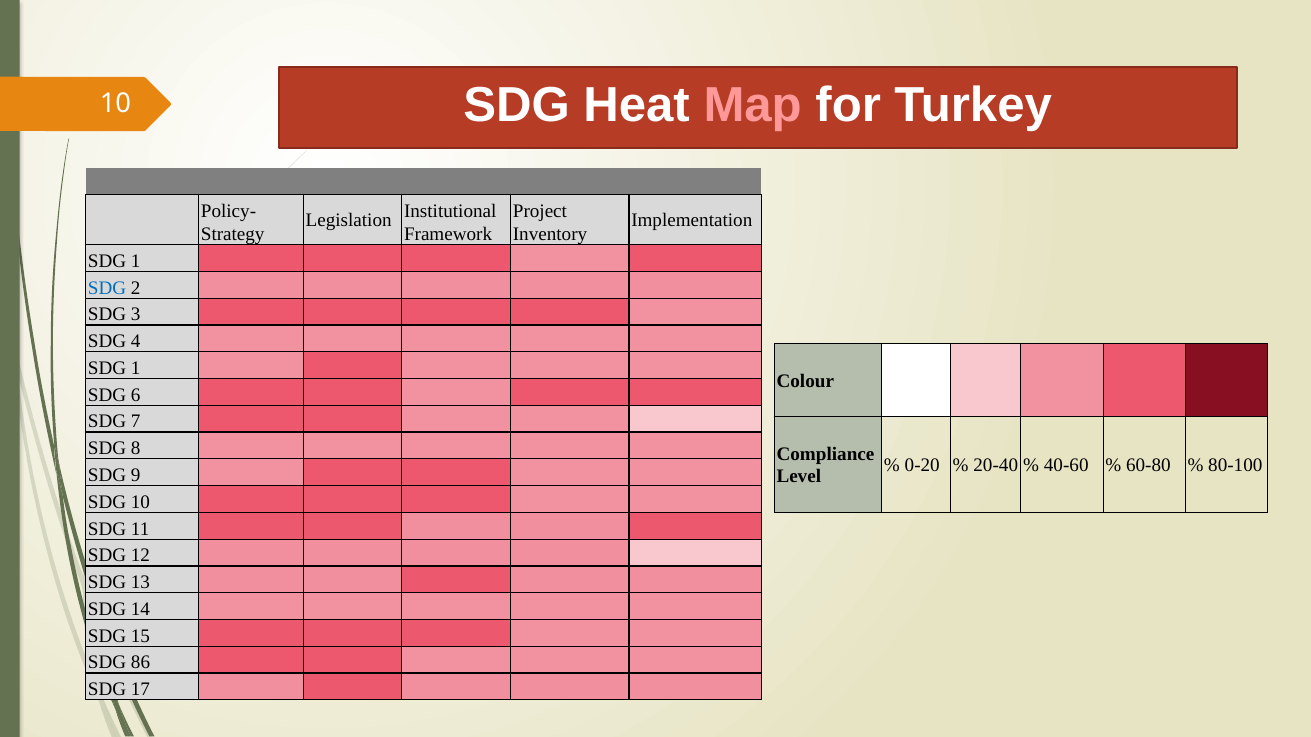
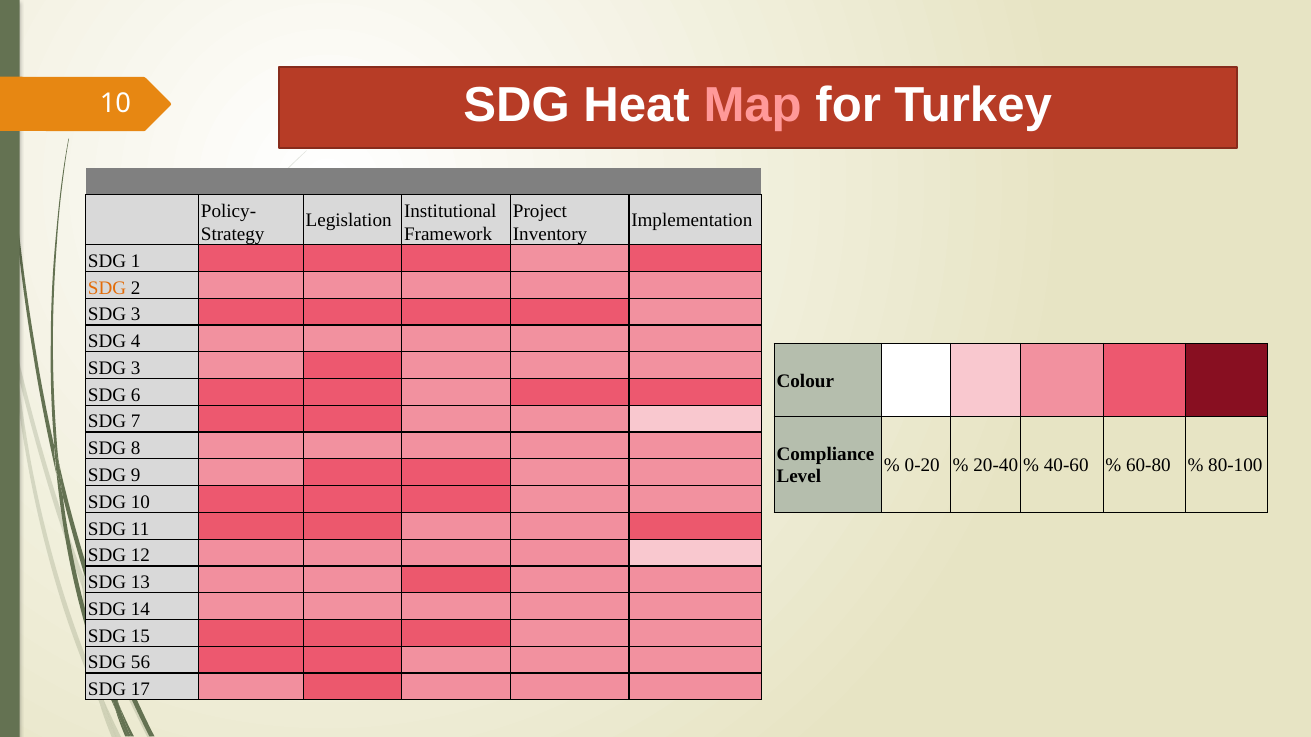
SDG at (107, 288) colour: blue -> orange
1 at (136, 368): 1 -> 3
86: 86 -> 56
